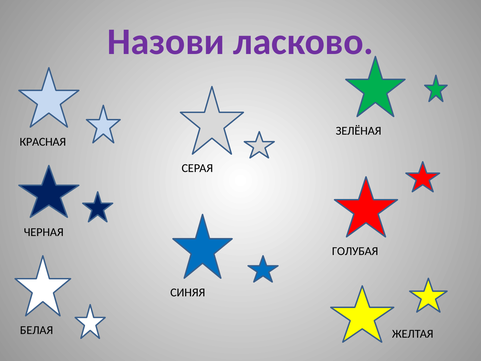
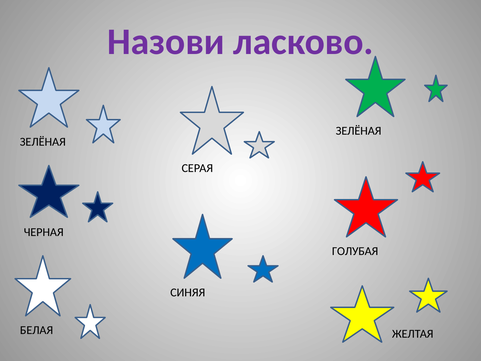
КРАСНАЯ at (43, 142): КРАСНАЯ -> ЗЕЛЁНАЯ
